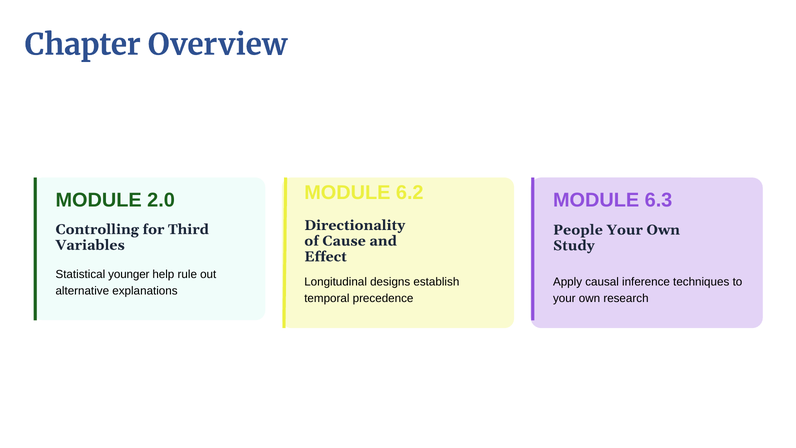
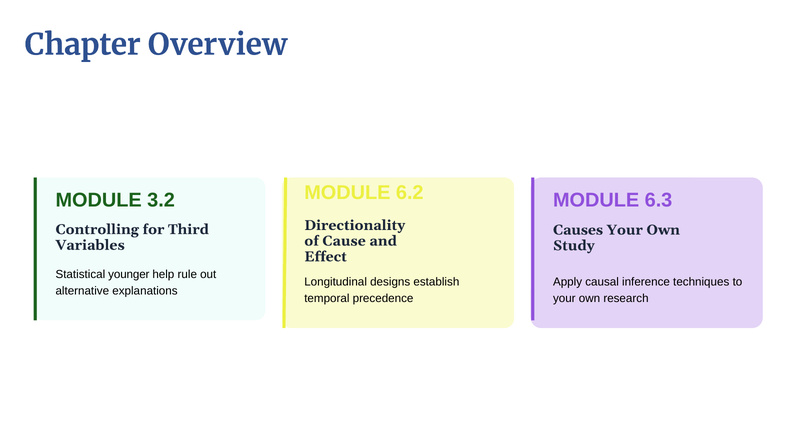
2.0: 2.0 -> 3.2
People: People -> Causes
